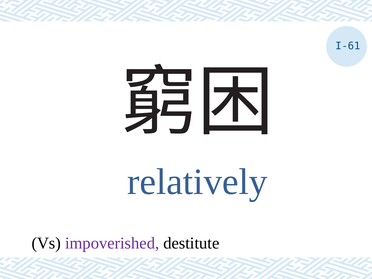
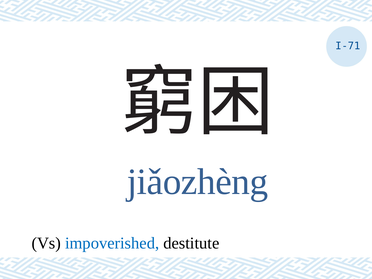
I-61: I-61 -> I-71
relatively: relatively -> jiǎozhèng
impoverished colour: purple -> blue
